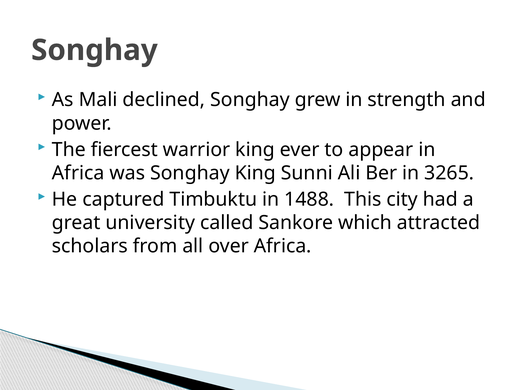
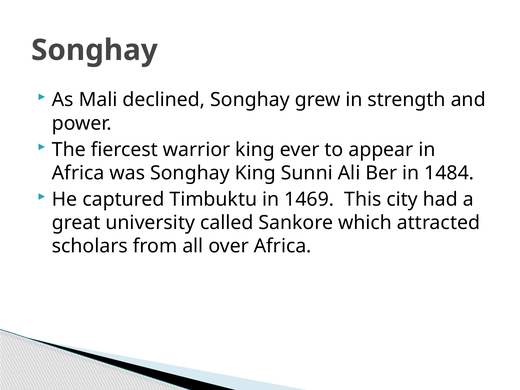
3265: 3265 -> 1484
1488: 1488 -> 1469
